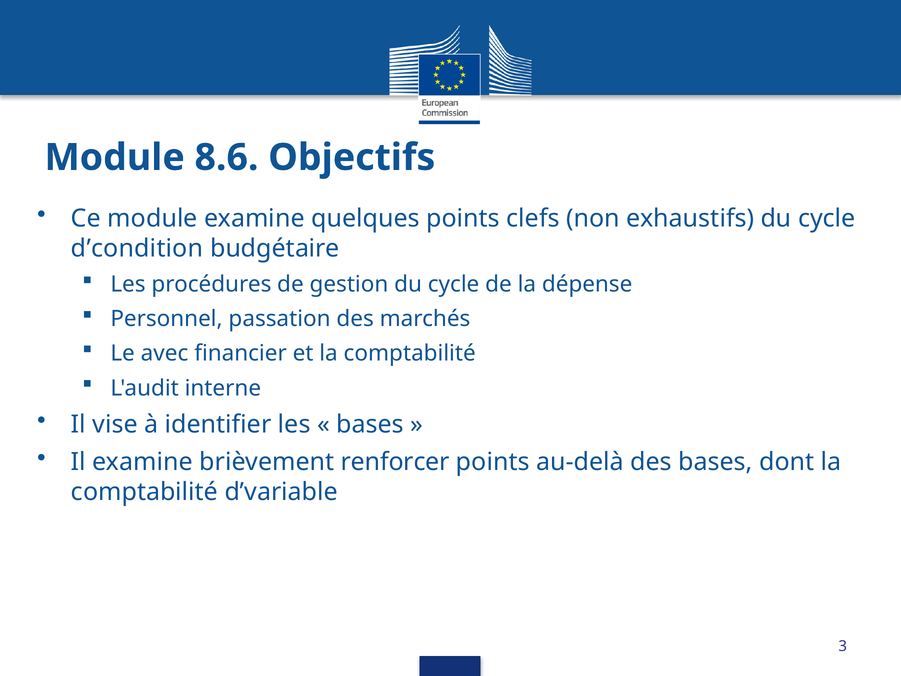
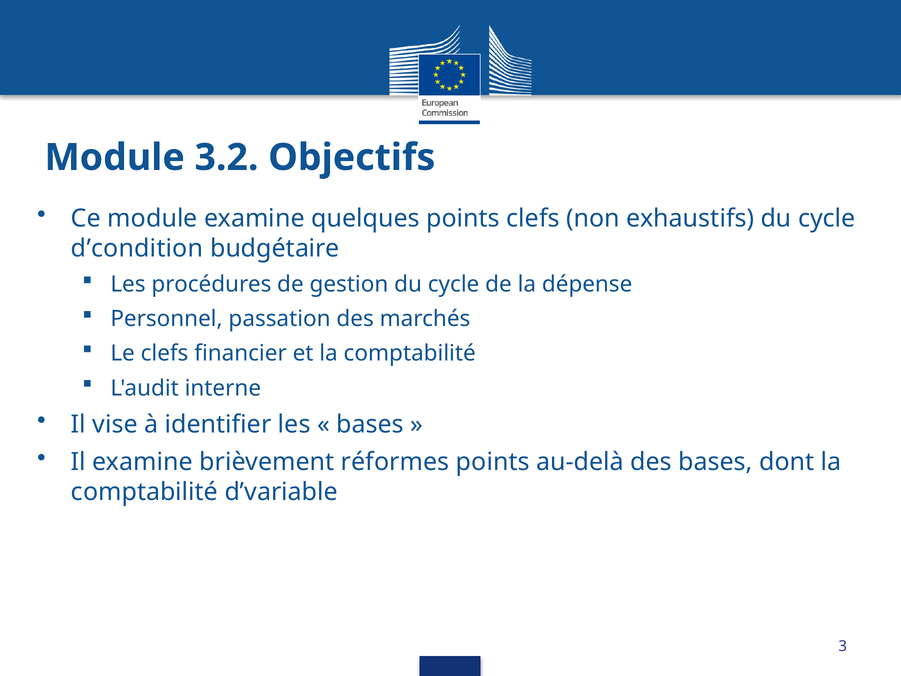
8.6: 8.6 -> 3.2
Le avec: avec -> clefs
renforcer: renforcer -> réformes
